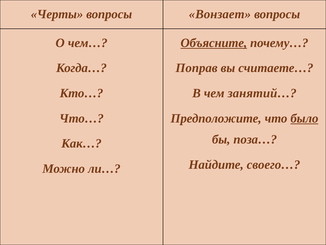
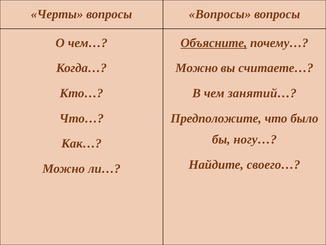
Вонзает at (220, 14): Вонзает -> Вопросы
Поправ at (197, 68): Поправ -> Можно
было underline: present -> none
поза…: поза… -> ногу…
